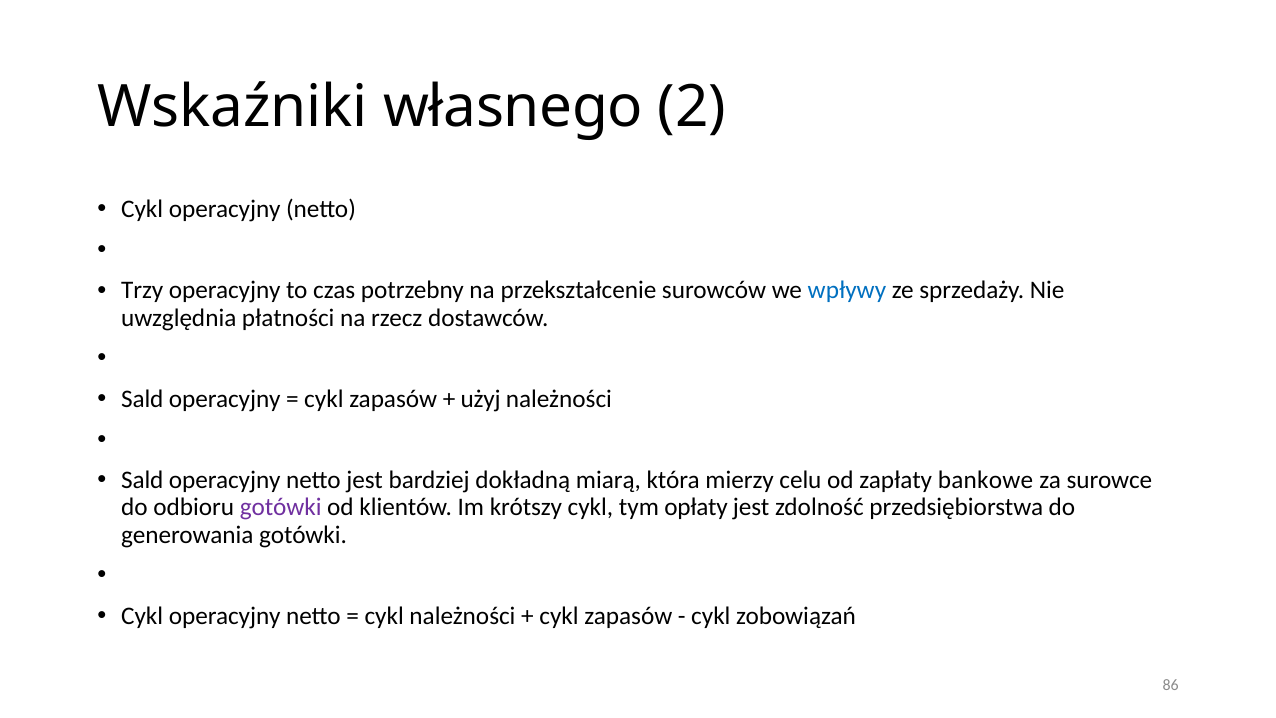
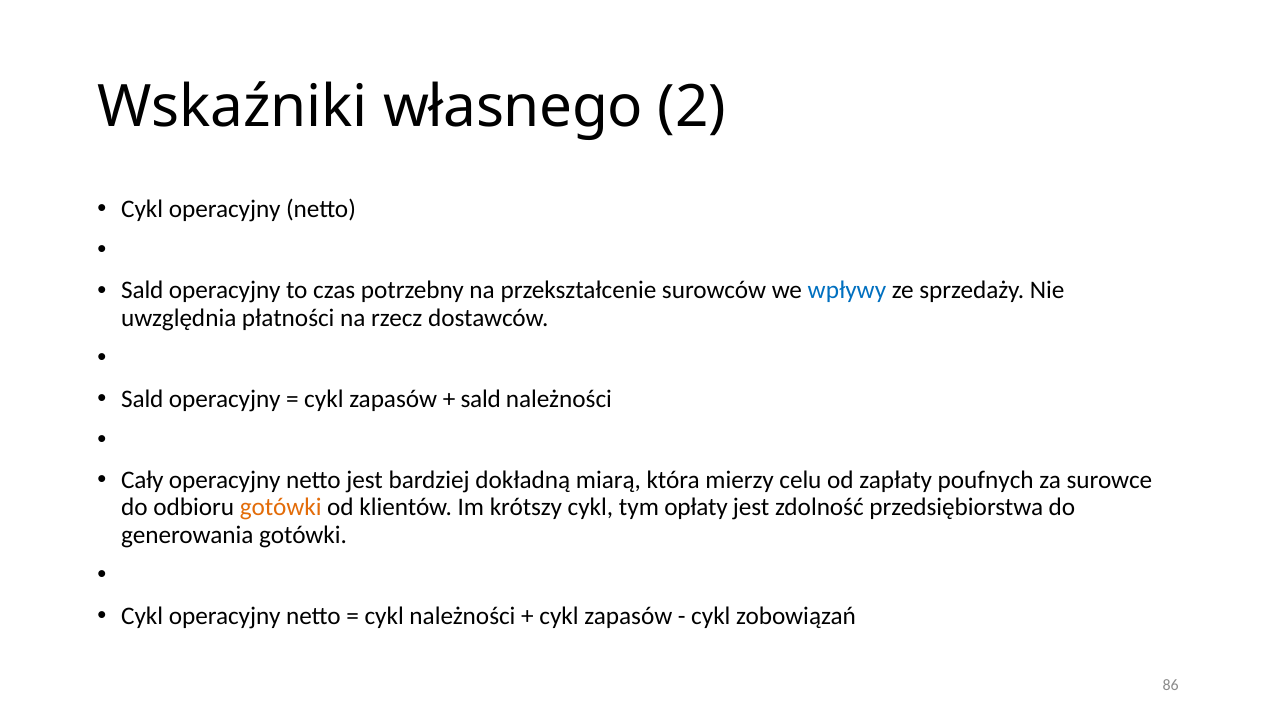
Trzy at (142, 290): Trzy -> Sald
użyj at (481, 399): użyj -> sald
Sald at (142, 480): Sald -> Cały
bankowe: bankowe -> poufnych
gotówki at (281, 507) colour: purple -> orange
